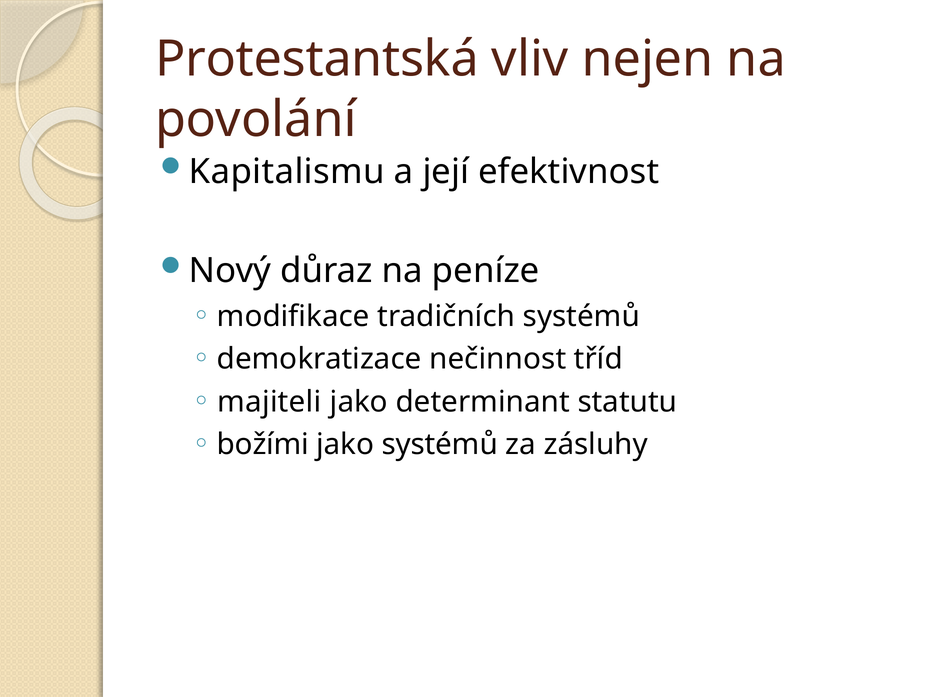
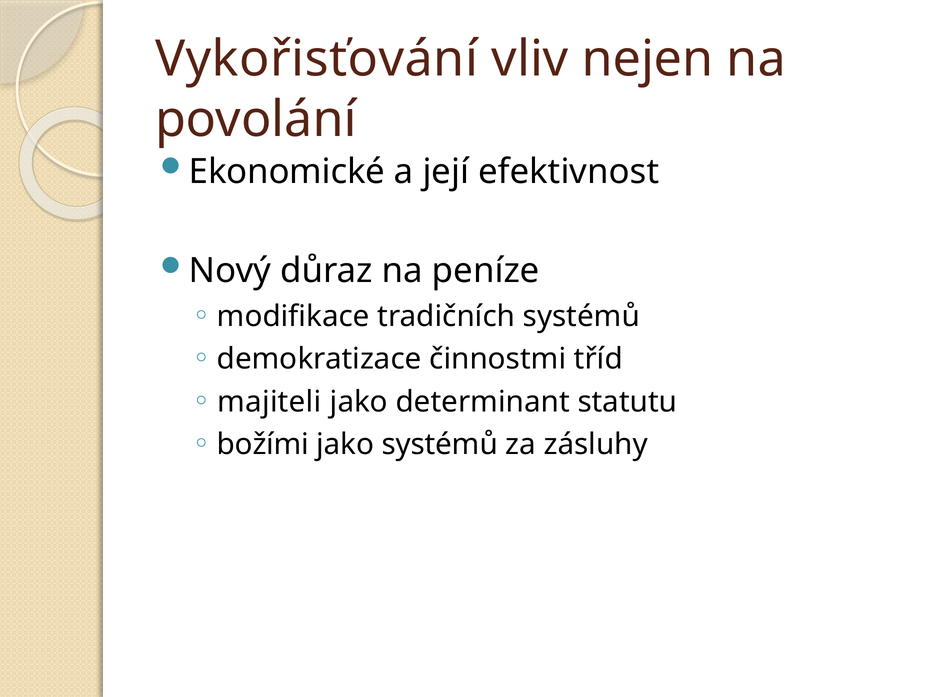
Protestantská: Protestantská -> Vykořisťování
Kapitalismu: Kapitalismu -> Ekonomické
nečinnost: nečinnost -> činnostmi
